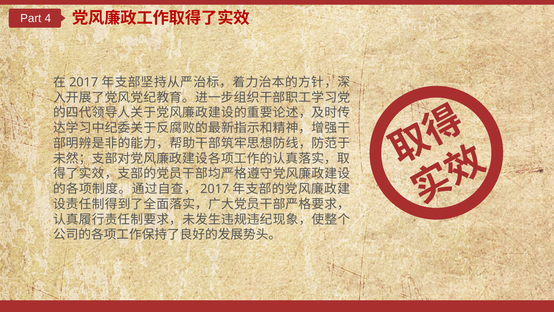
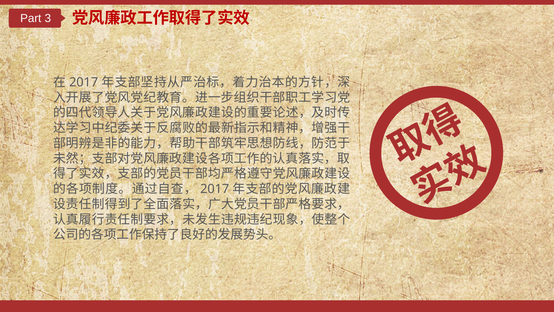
4: 4 -> 3
